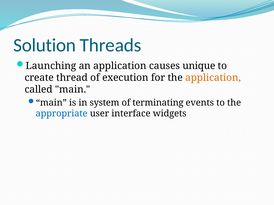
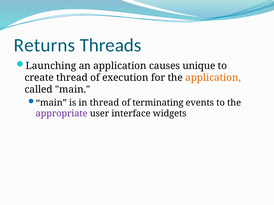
Solution: Solution -> Returns
in system: system -> thread
appropriate colour: blue -> purple
